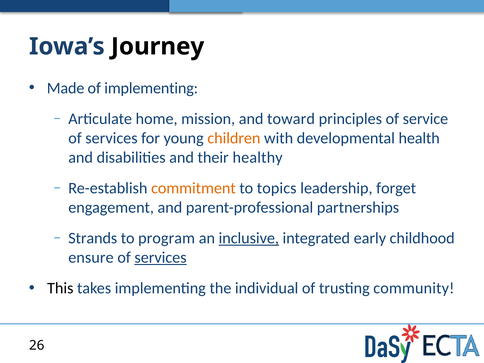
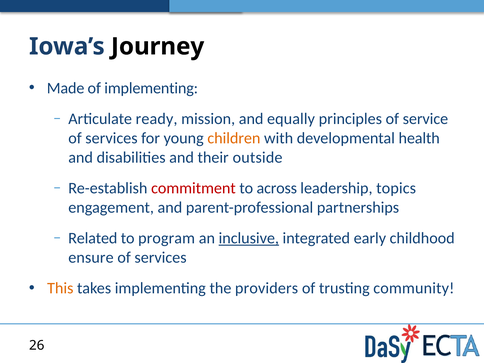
home: home -> ready
toward: toward -> equally
healthy: healthy -> outside
commitment colour: orange -> red
topics: topics -> across
forget: forget -> topics
Strands: Strands -> Related
services at (161, 258) underline: present -> none
This colour: black -> orange
individual: individual -> providers
